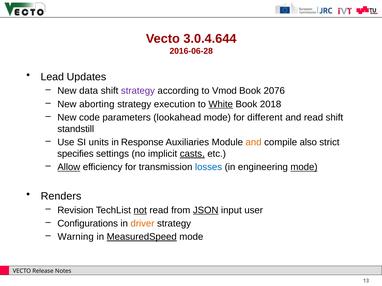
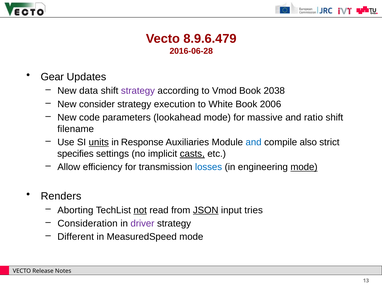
3.0.4.644: 3.0.4.644 -> 8.9.6.479
Lead: Lead -> Gear
2076: 2076 -> 2038
aborting: aborting -> consider
White underline: present -> none
2018: 2018 -> 2006
different: different -> massive
and read: read -> ratio
standstill: standstill -> filename
units underline: none -> present
and at (254, 143) colour: orange -> blue
Allow underline: present -> none
Revision: Revision -> Aborting
user: user -> tries
Configurations: Configurations -> Consideration
driver colour: orange -> purple
Warning: Warning -> Different
MeasuredSpeed underline: present -> none
